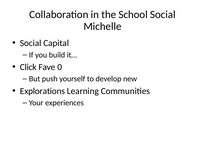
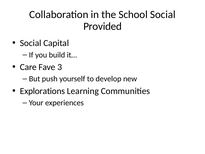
Michelle: Michelle -> Provided
Click: Click -> Care
0: 0 -> 3
